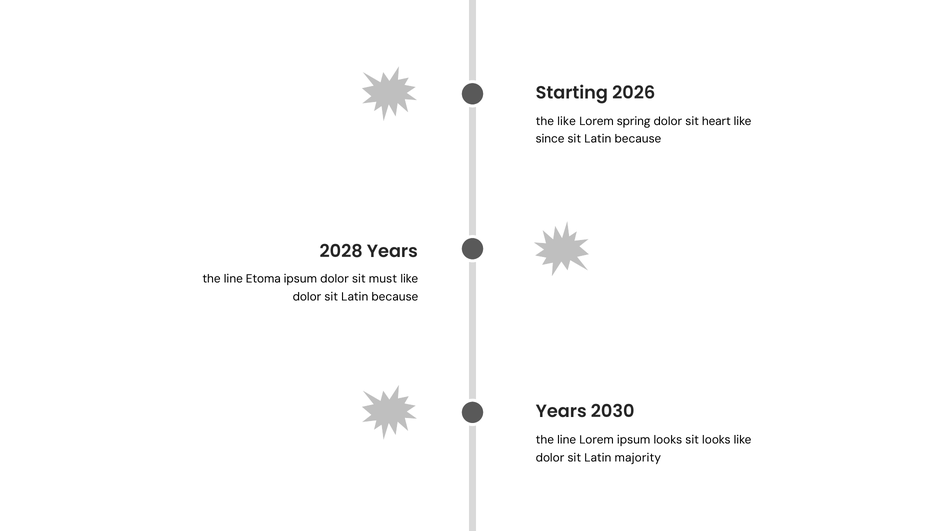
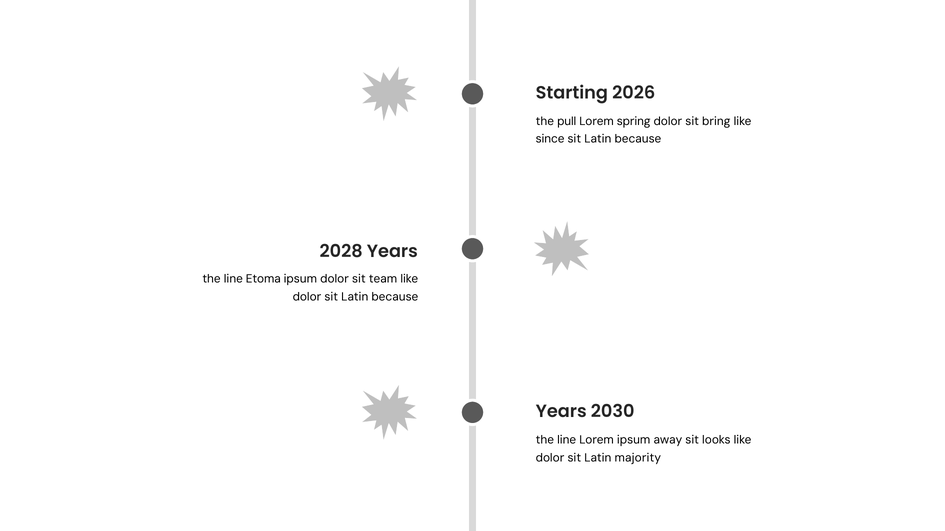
the like: like -> pull
heart: heart -> bring
must: must -> team
ipsum looks: looks -> away
